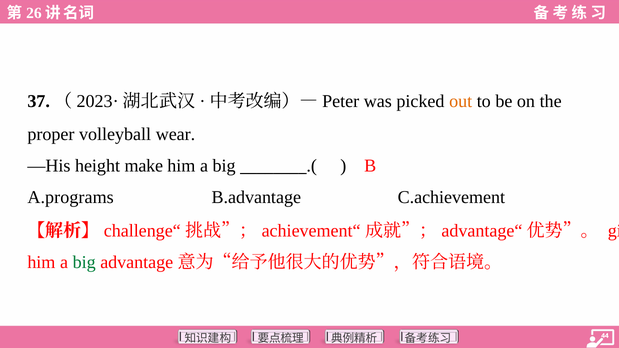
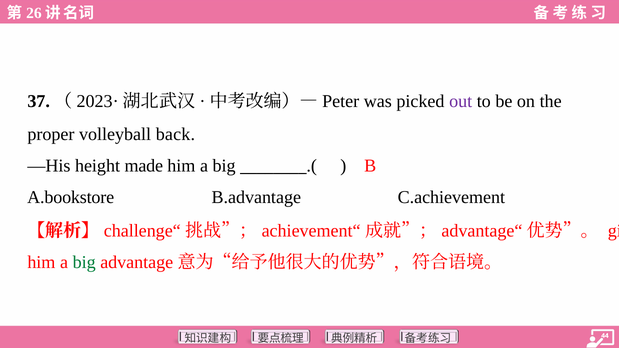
out colour: orange -> purple
wear: wear -> back
make: make -> made
A.programs: A.programs -> A.bookstore
